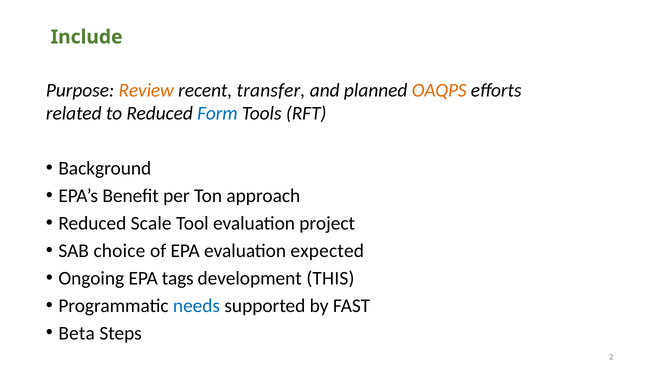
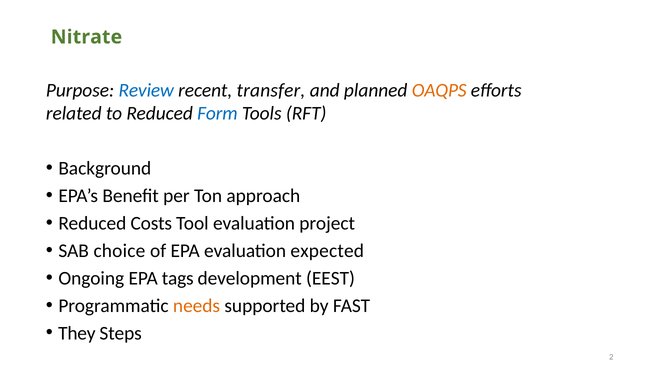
Include: Include -> Nitrate
Review colour: orange -> blue
Scale: Scale -> Costs
THIS: THIS -> EEST
needs colour: blue -> orange
Beta: Beta -> They
